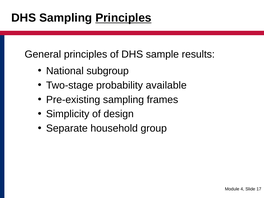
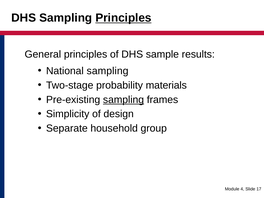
National subgroup: subgroup -> sampling
available: available -> materials
sampling at (123, 100) underline: none -> present
